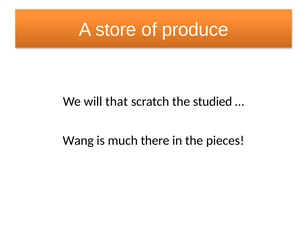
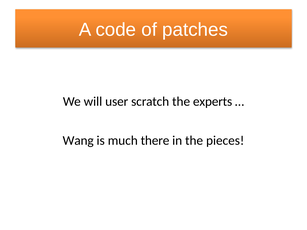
store: store -> code
produce: produce -> patches
that: that -> user
studied: studied -> experts
